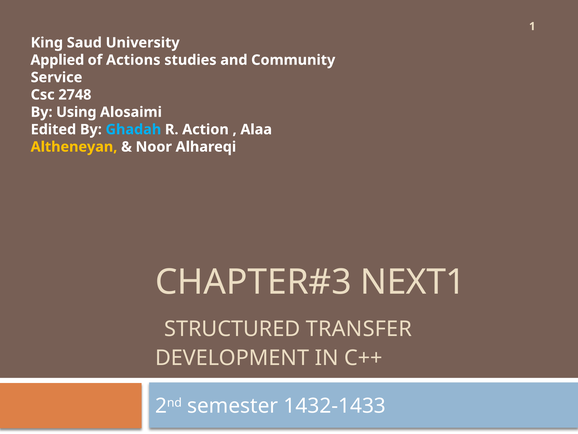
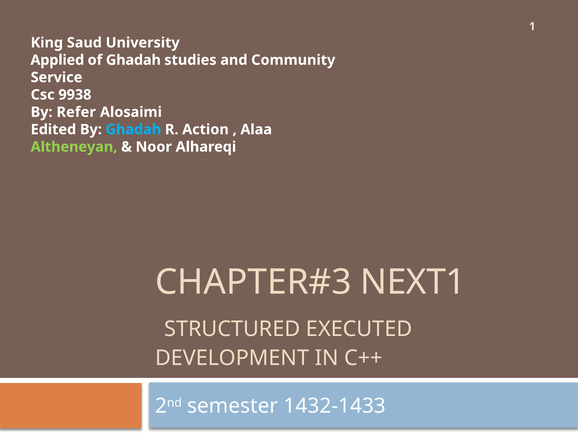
of Actions: Actions -> Ghadah
2748: 2748 -> 9938
Using: Using -> Refer
Altheneyan colour: yellow -> light green
TRANSFER: TRANSFER -> EXECUTED
